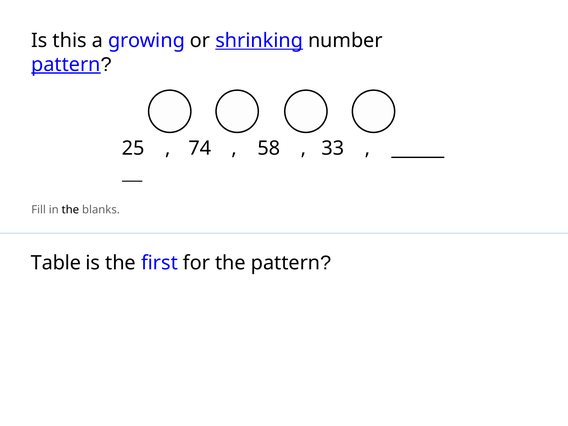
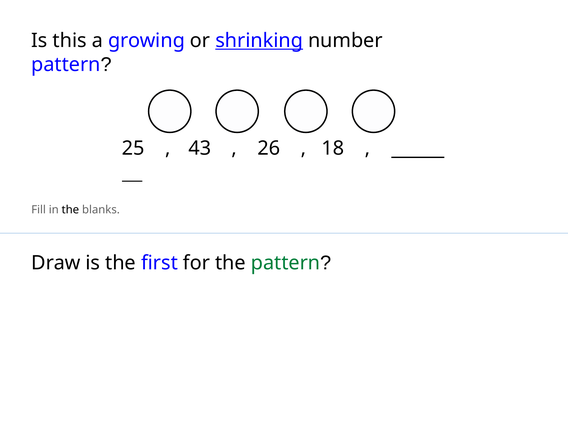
pattern at (66, 65) underline: present -> none
74: 74 -> 43
58: 58 -> 26
33: 33 -> 18
Table: Table -> Draw
pattern at (286, 263) colour: black -> green
